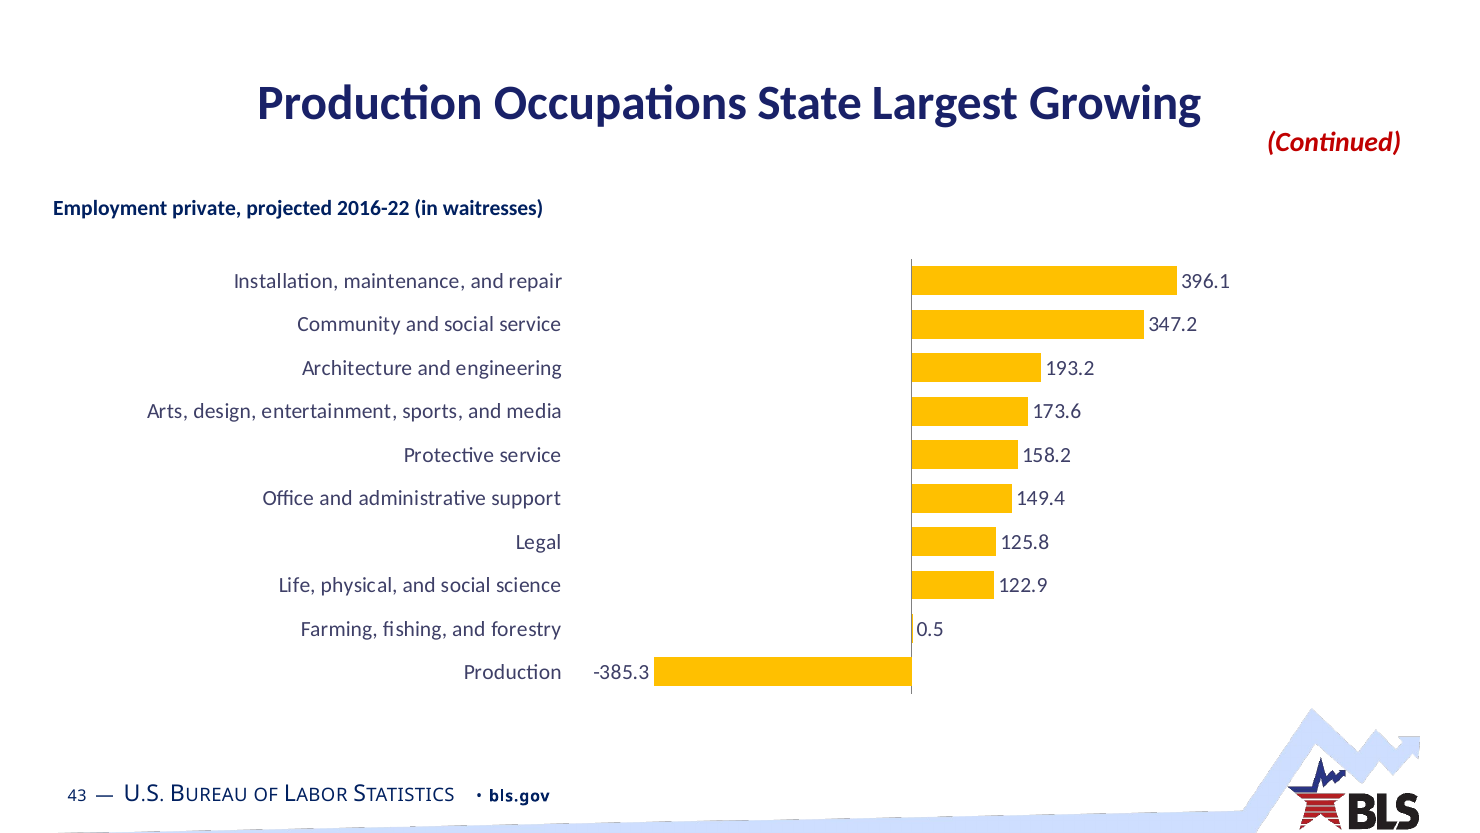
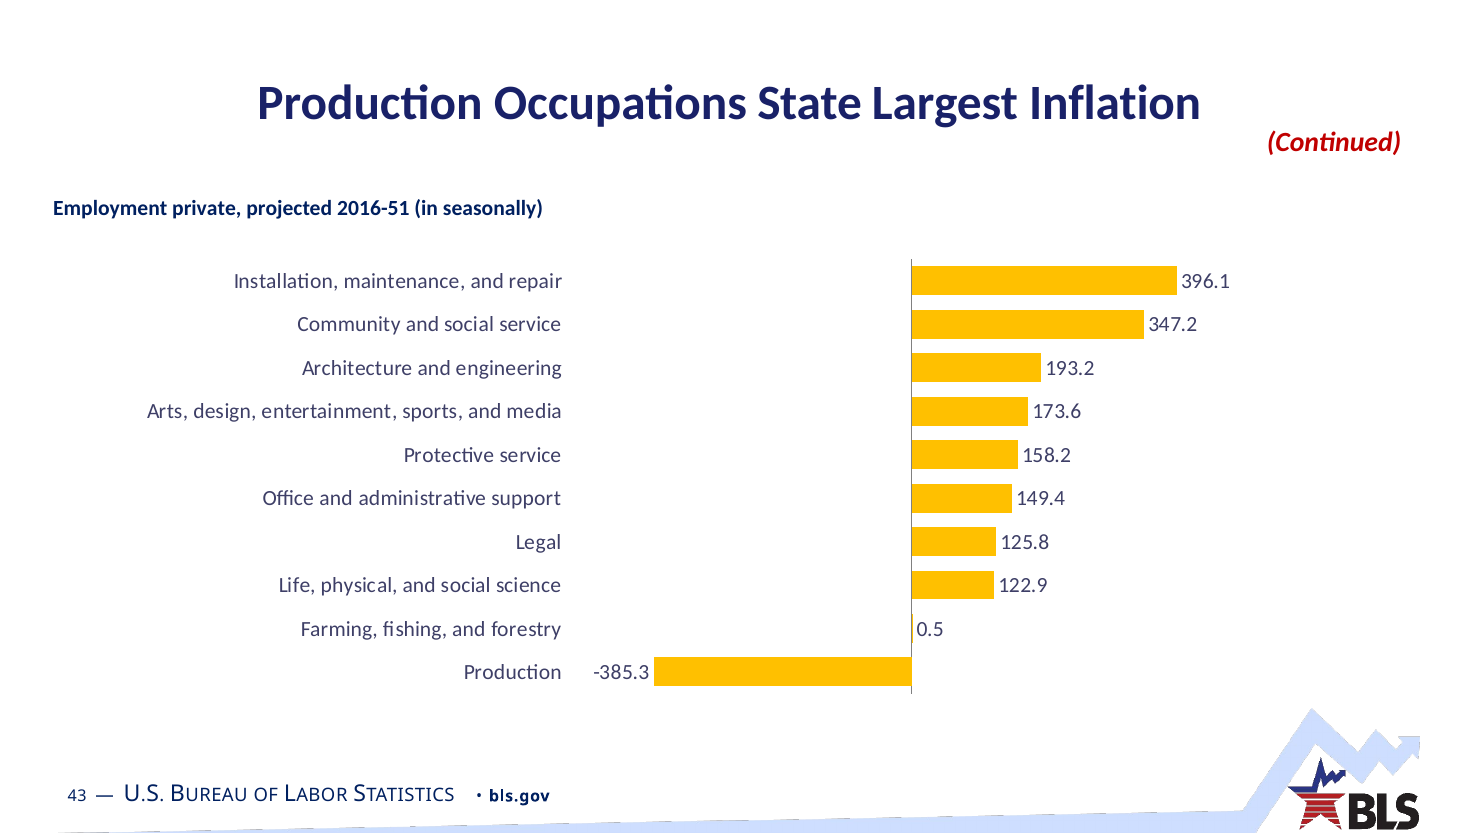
Growing: Growing -> Inflation
2016-22: 2016-22 -> 2016-51
waitresses: waitresses -> seasonally
